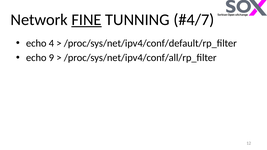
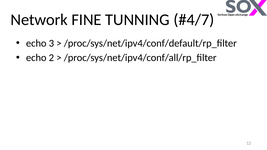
FINE underline: present -> none
4: 4 -> 3
9: 9 -> 2
